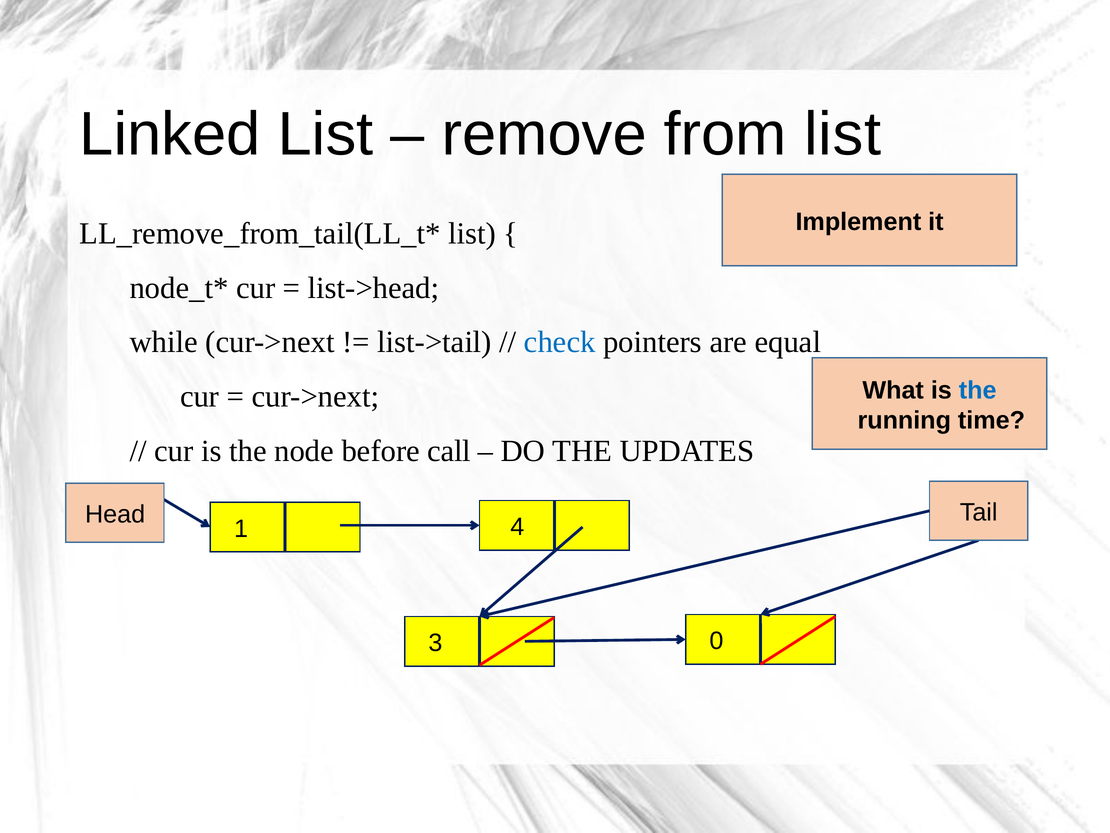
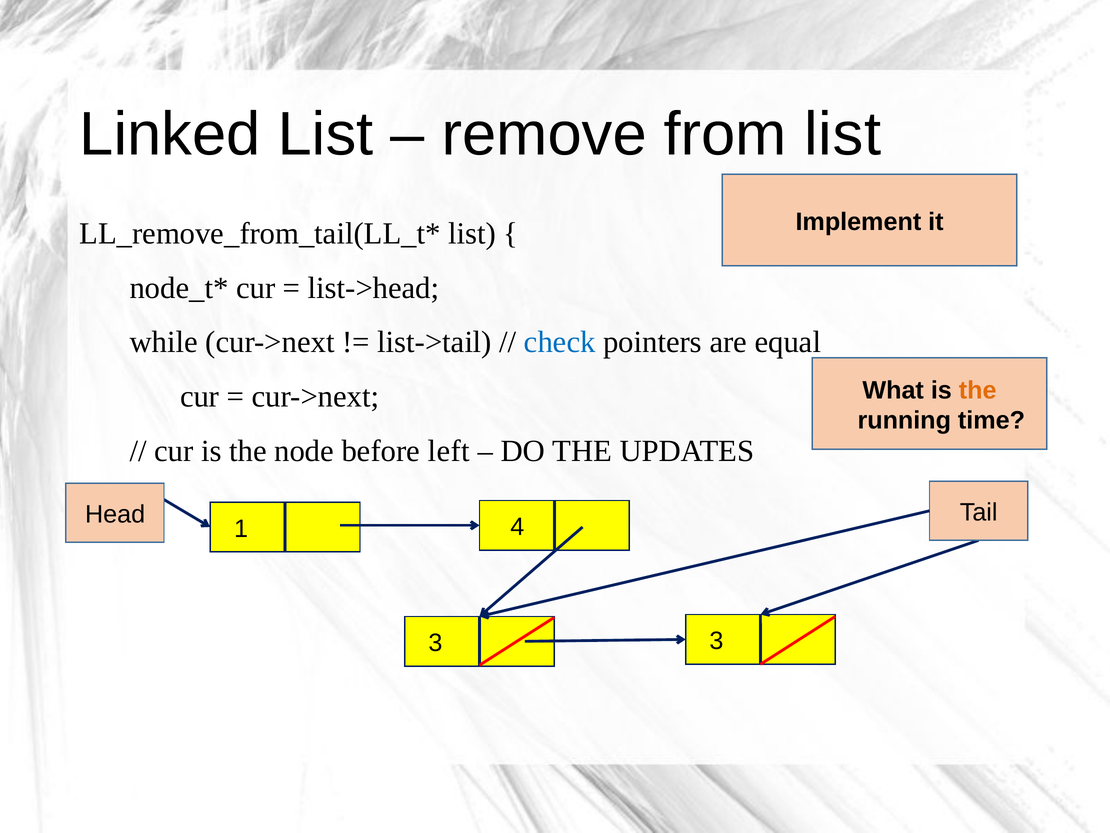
the at (978, 390) colour: blue -> orange
call: call -> left
3 0: 0 -> 3
